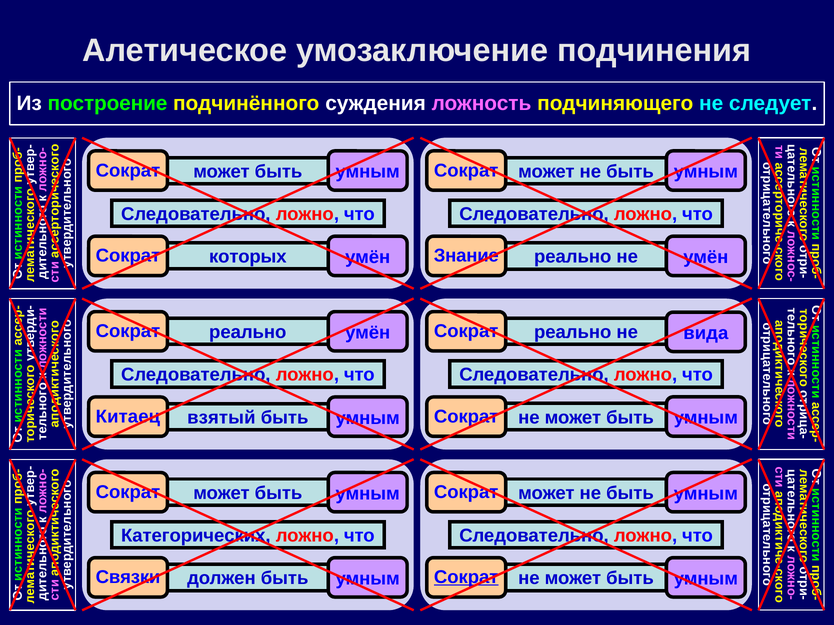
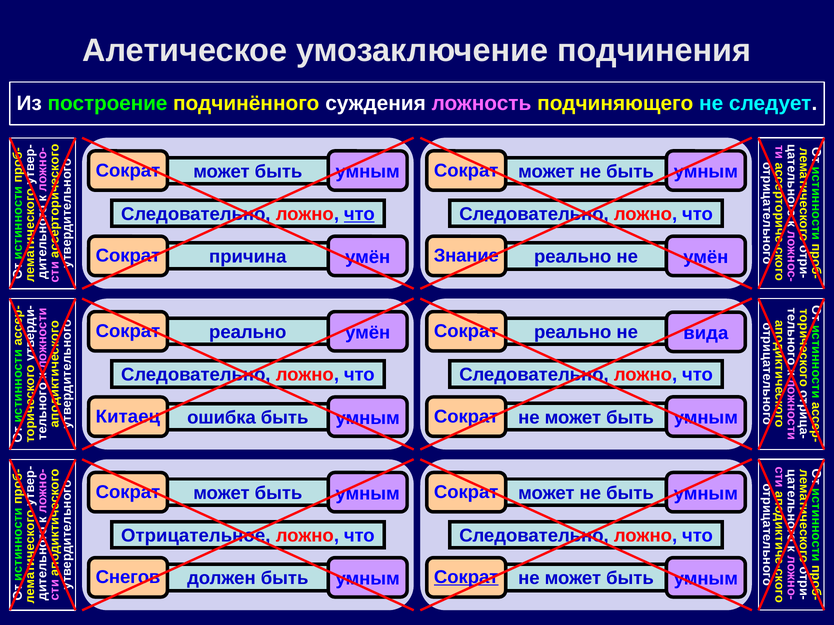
что at (359, 214) underline: none -> present
которых: которых -> причина
взятый: взятый -> ошибка
Категорических: Категорических -> Отрицательное
Связки: Связки -> Снегов
